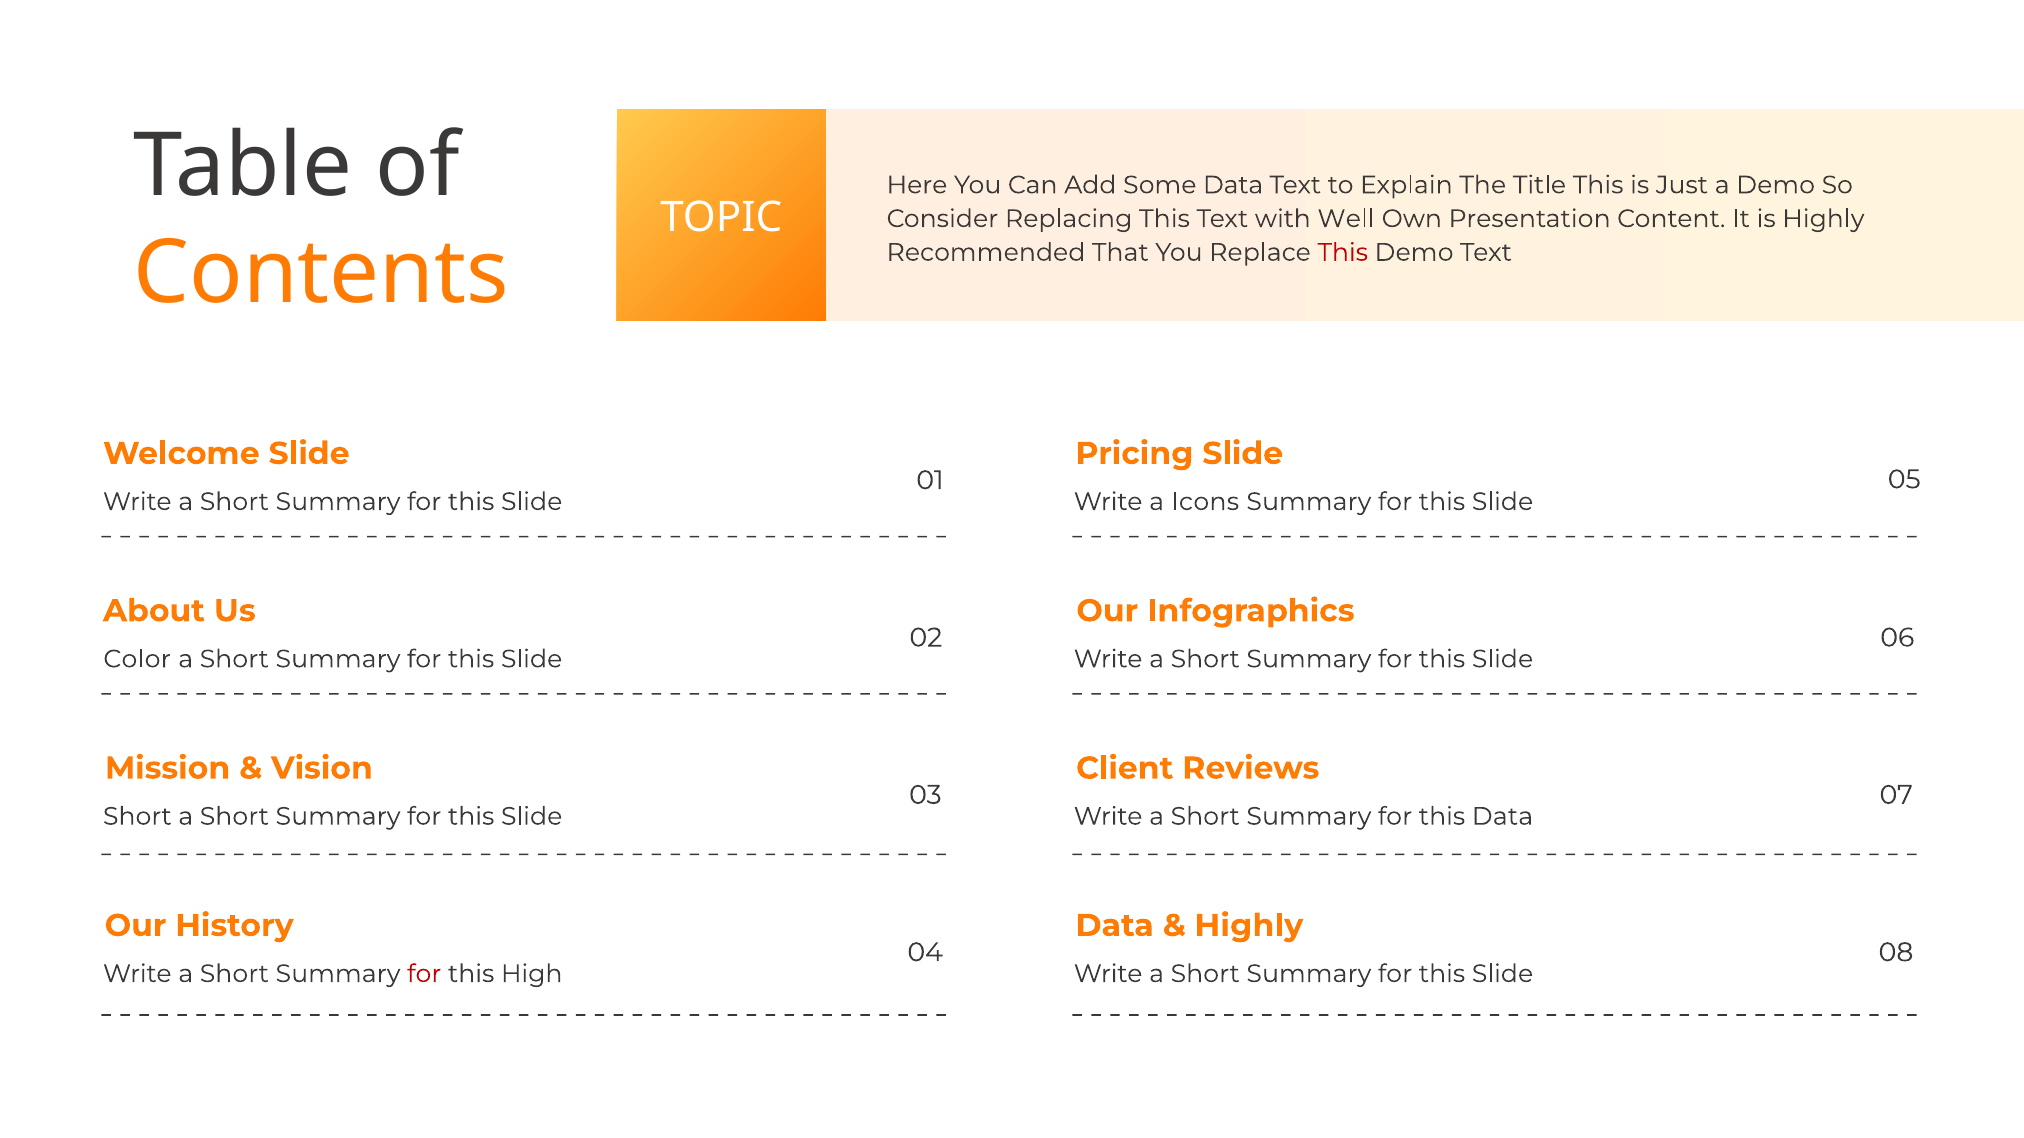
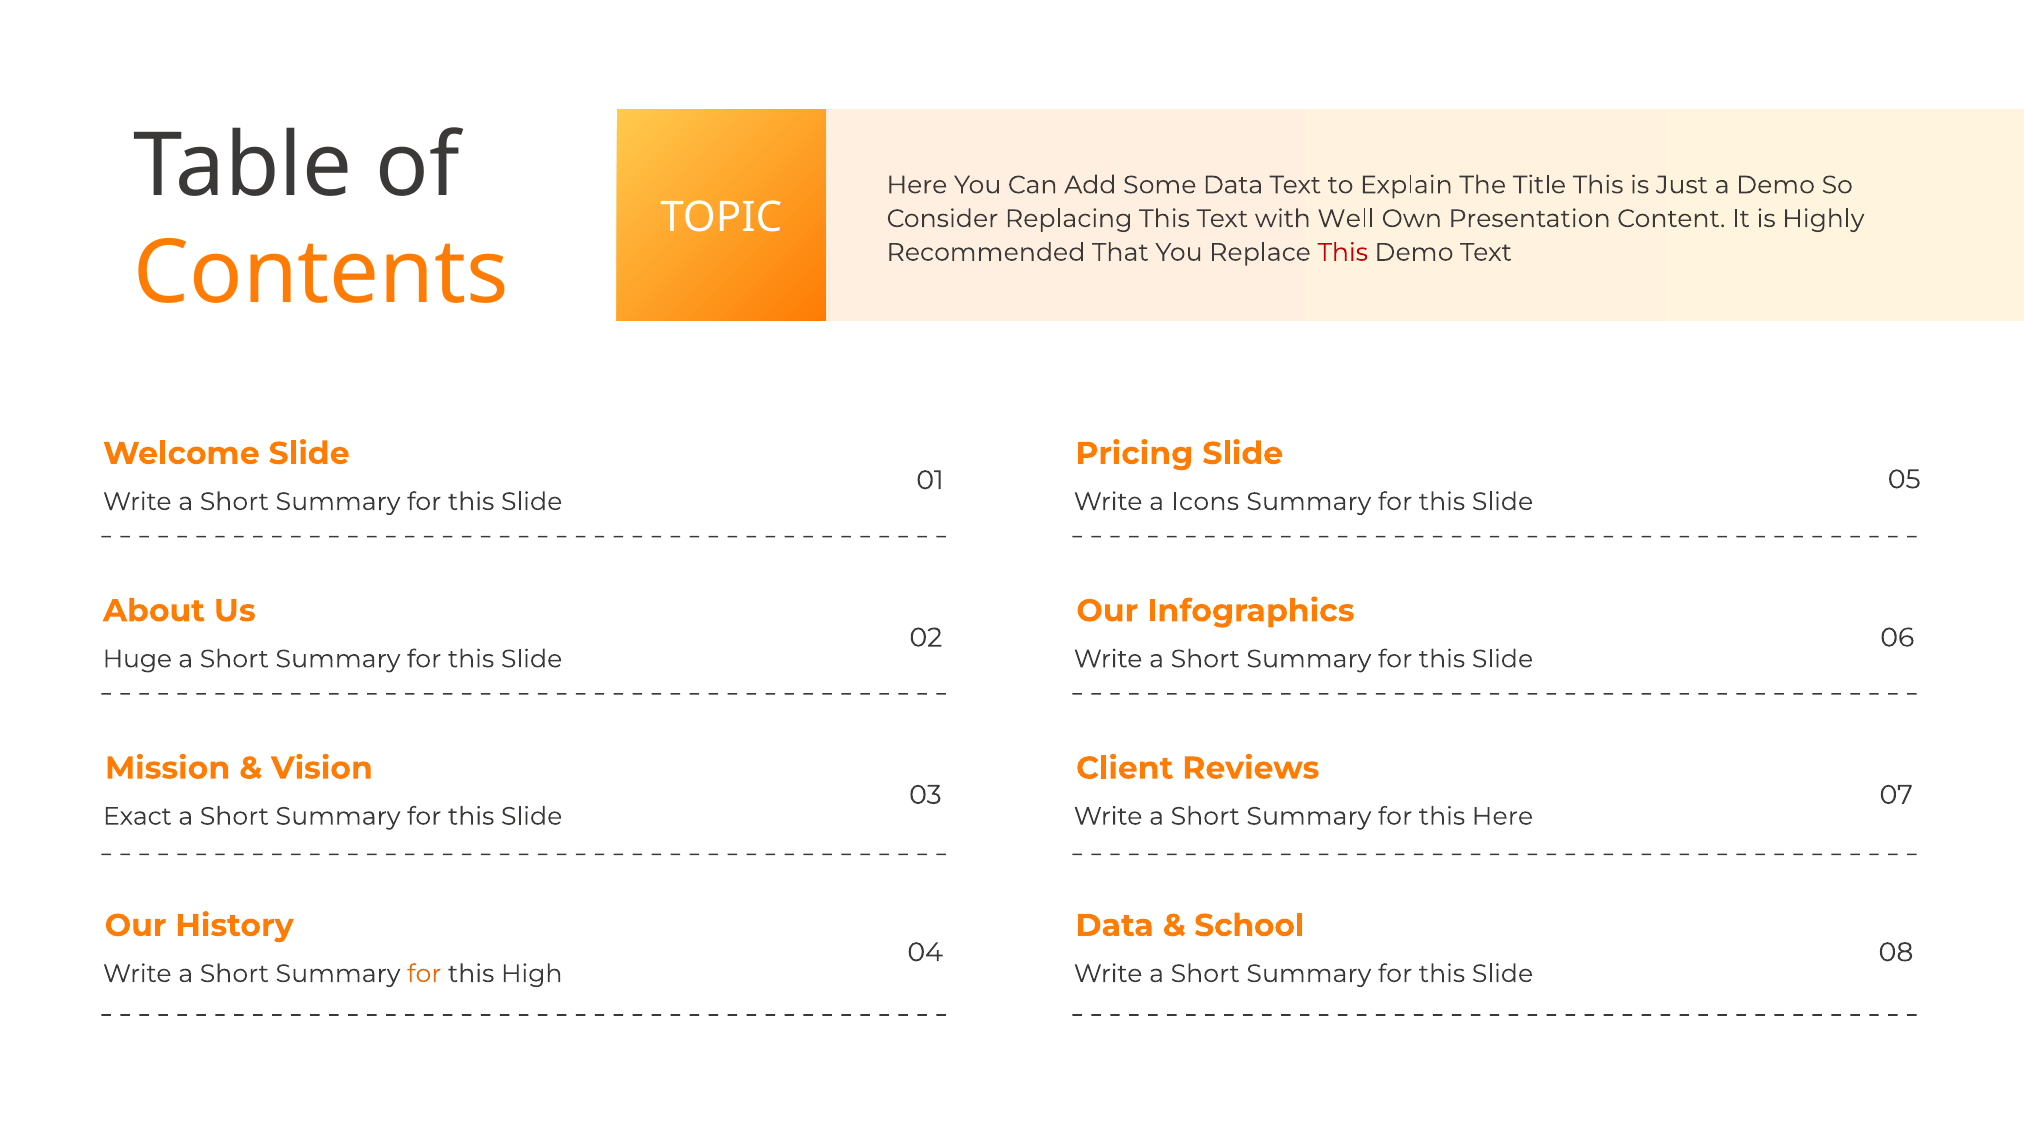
Color: Color -> Huge
Short at (137, 817): Short -> Exact
this Data: Data -> Here
Highly at (1249, 926): Highly -> School
for at (424, 974) colour: red -> orange
